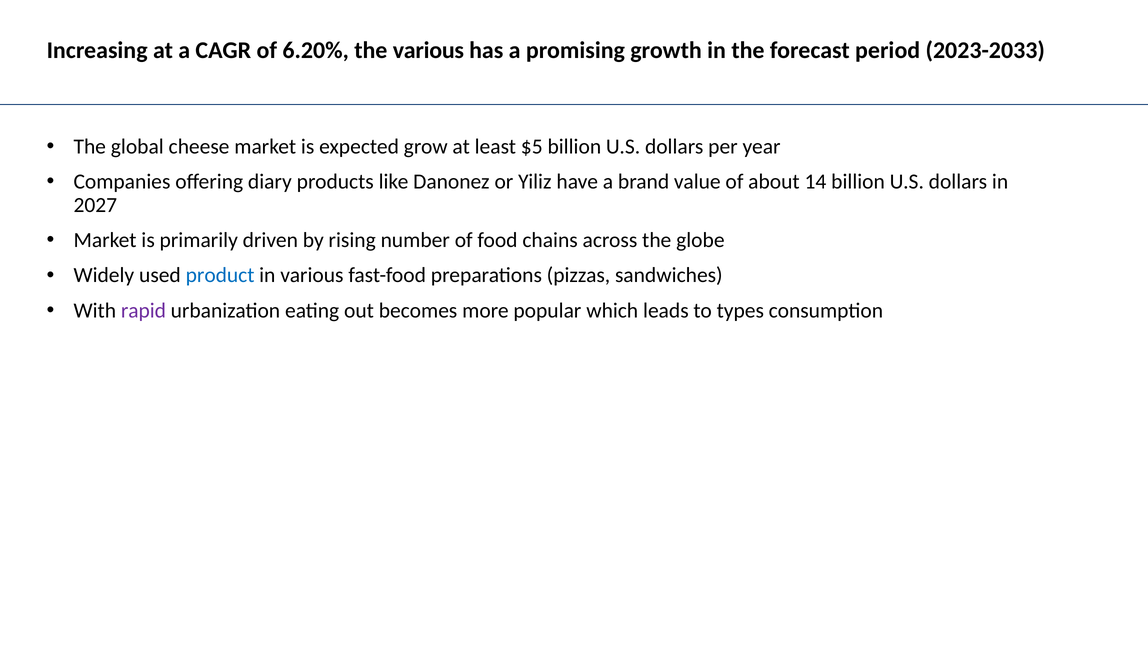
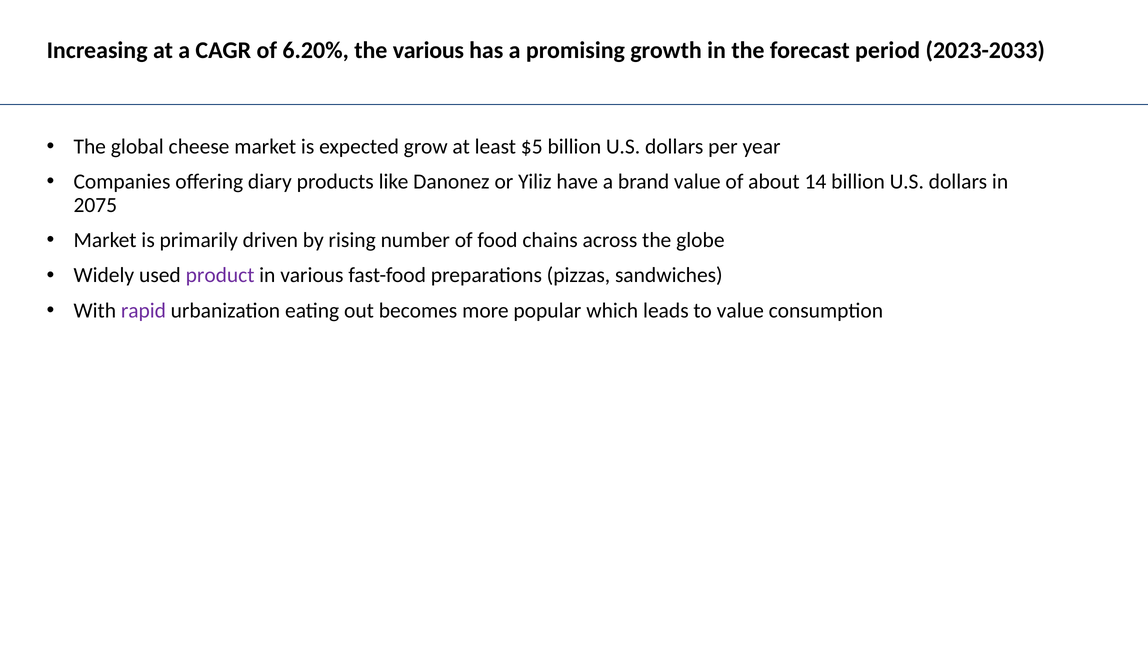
2027: 2027 -> 2075
product colour: blue -> purple
to types: types -> value
